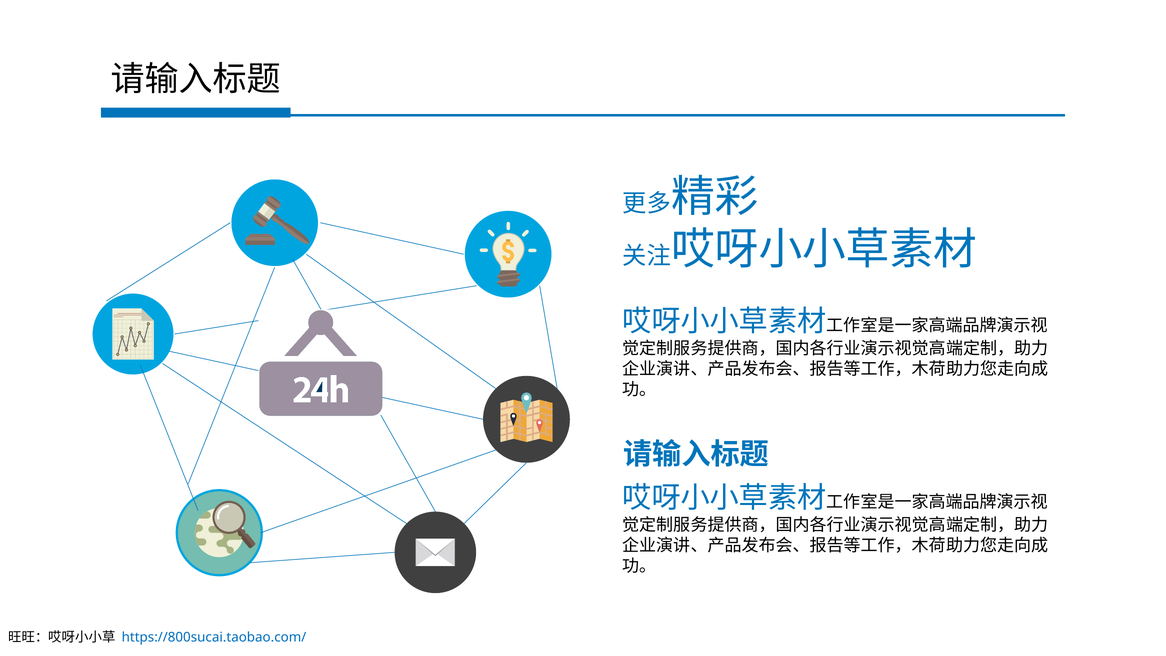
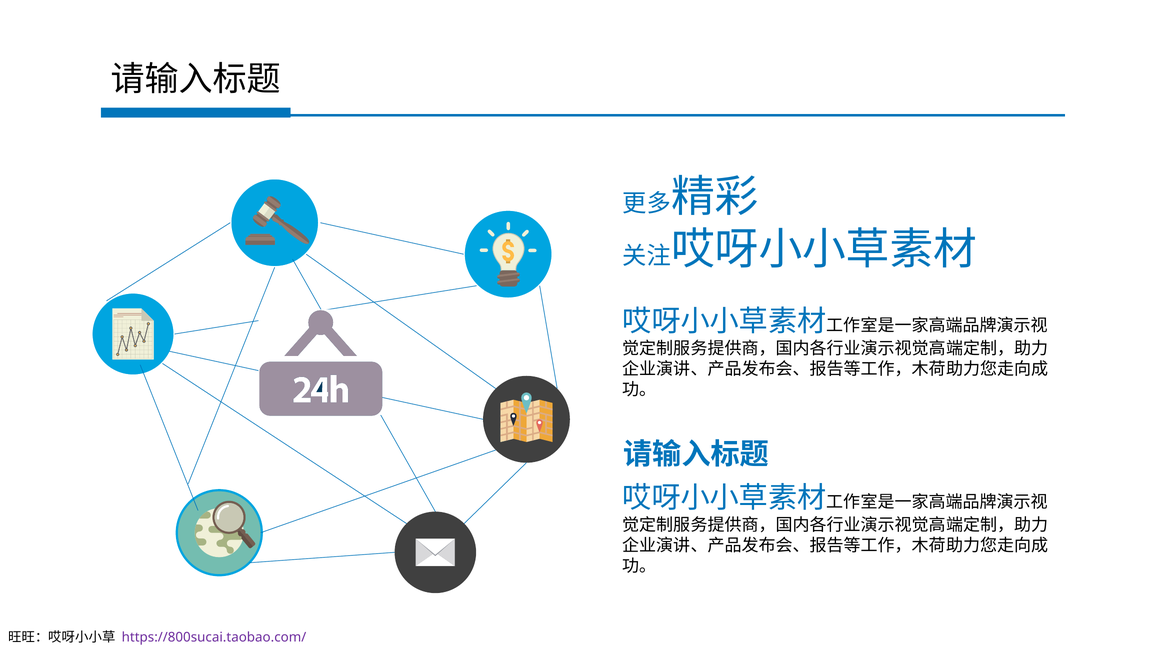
https://800sucai.taobao.com/ colour: blue -> purple
